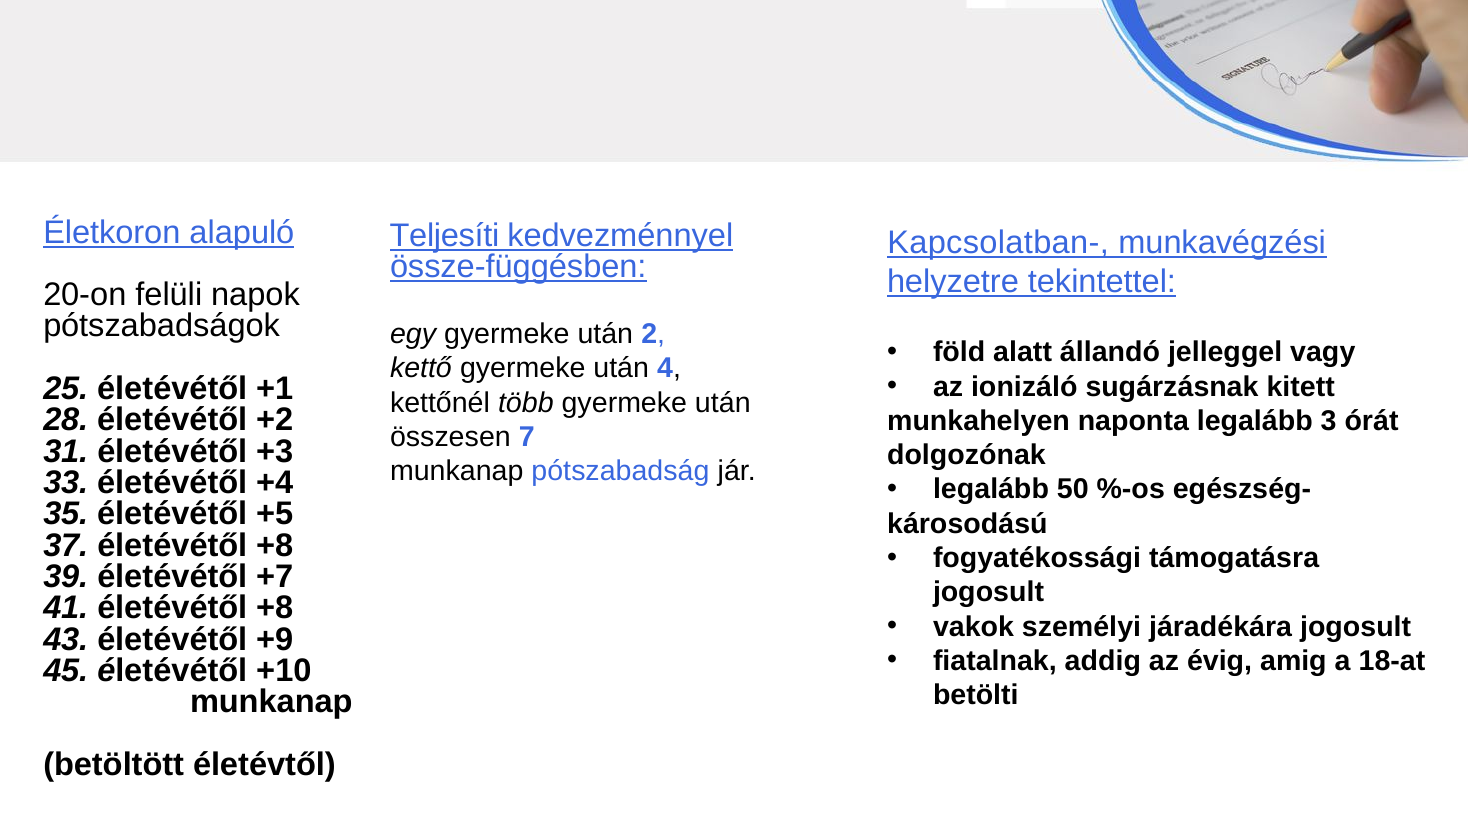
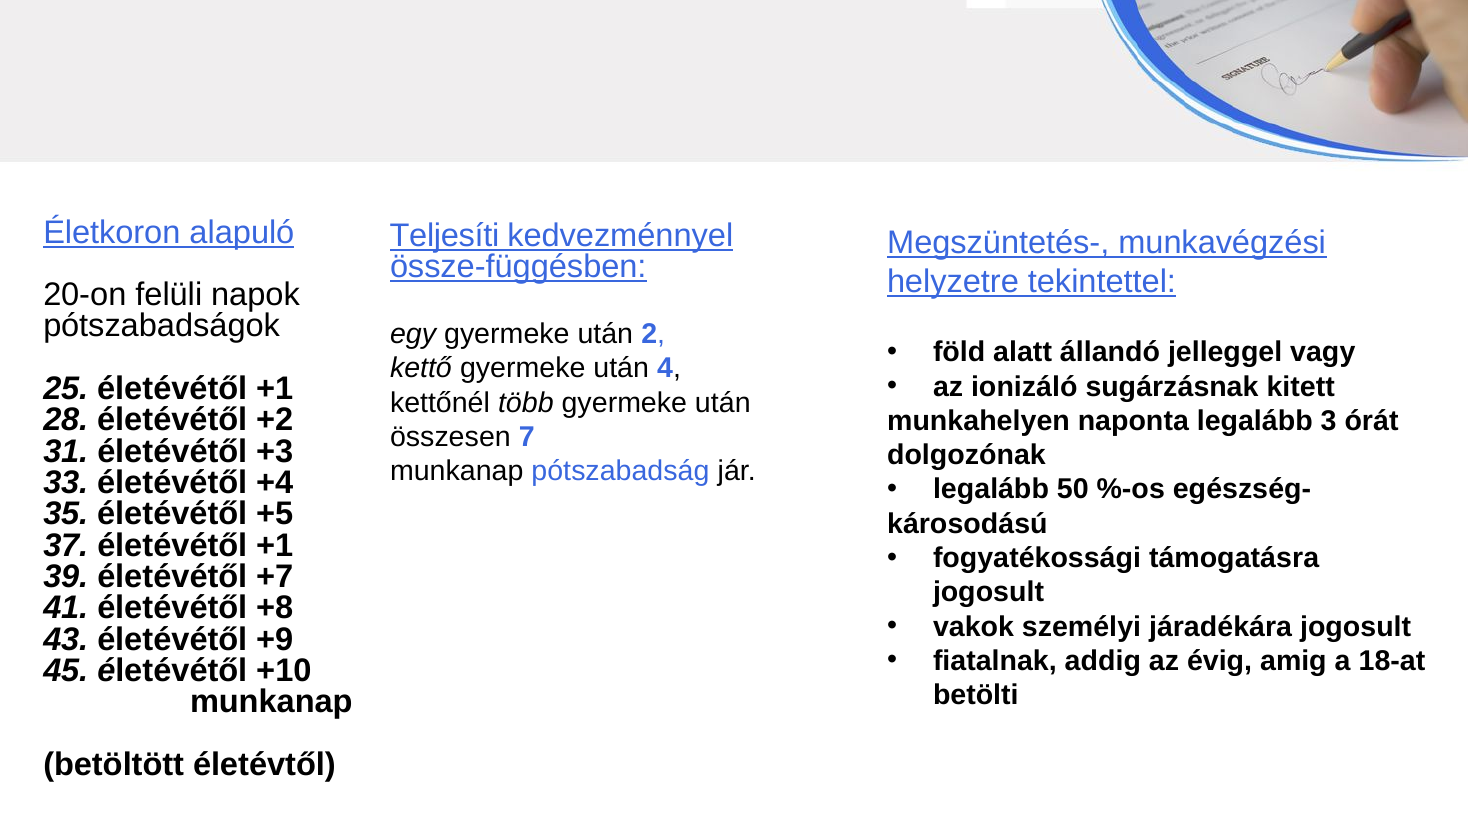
Kapcsolatban-: Kapcsolatban- -> Megszüntetés-
37 életévétől +8: +8 -> +1
